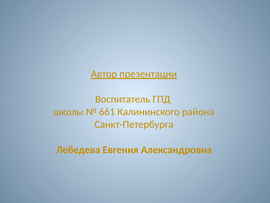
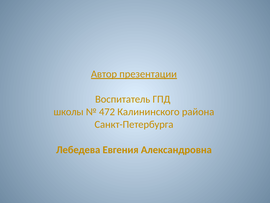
661: 661 -> 472
